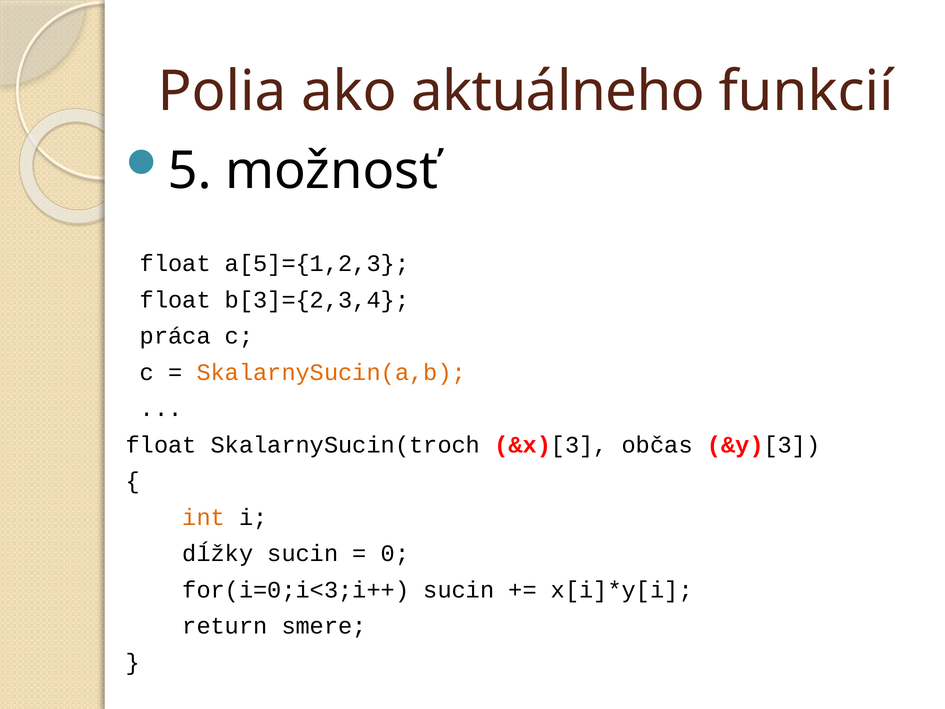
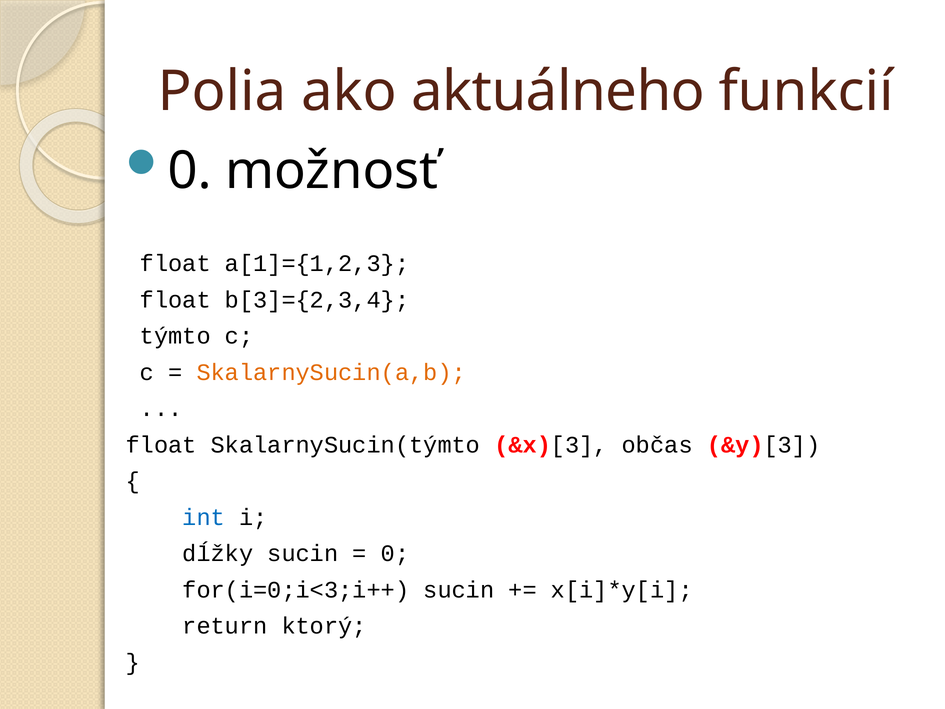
5 at (190, 171): 5 -> 0
a[5]={1,2,3: a[5]={1,2,3 -> a[1]={1,2,3
práca: práca -> týmto
SkalarnySucin(troch: SkalarnySucin(troch -> SkalarnySucin(týmto
int colour: orange -> blue
smere: smere -> ktorý
